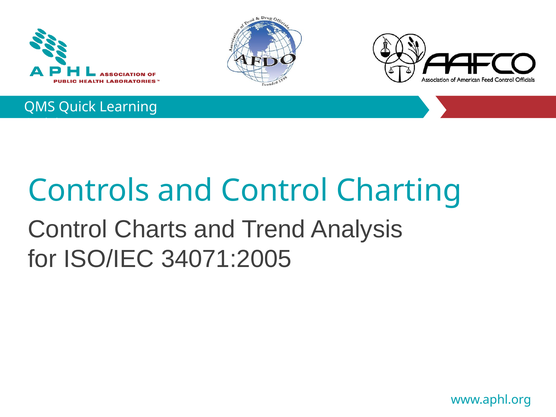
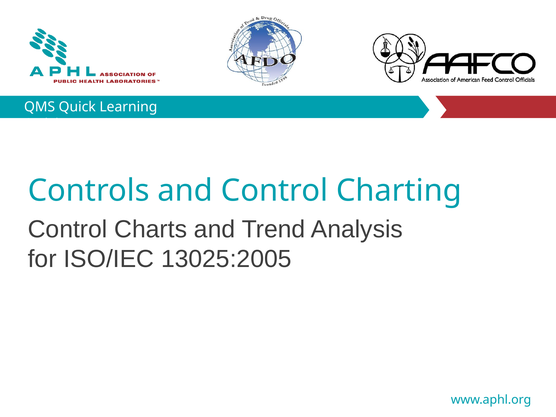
34071:2005: 34071:2005 -> 13025:2005
